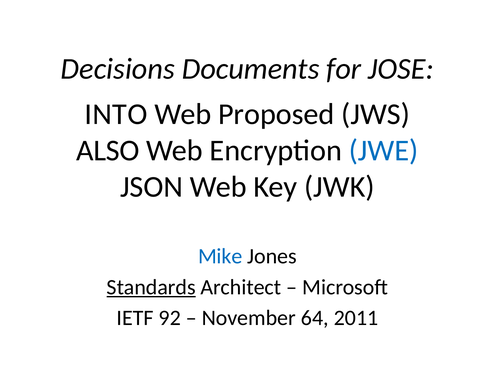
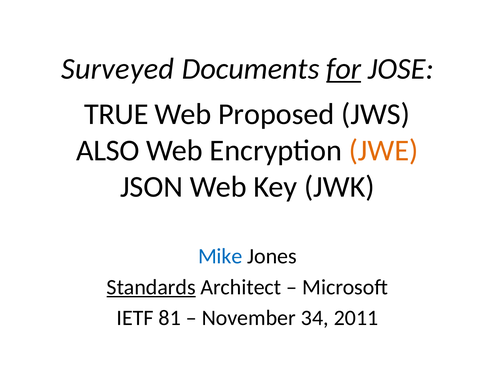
Decisions: Decisions -> Surveyed
for underline: none -> present
INTO: INTO -> TRUE
JWE colour: blue -> orange
92: 92 -> 81
64: 64 -> 34
